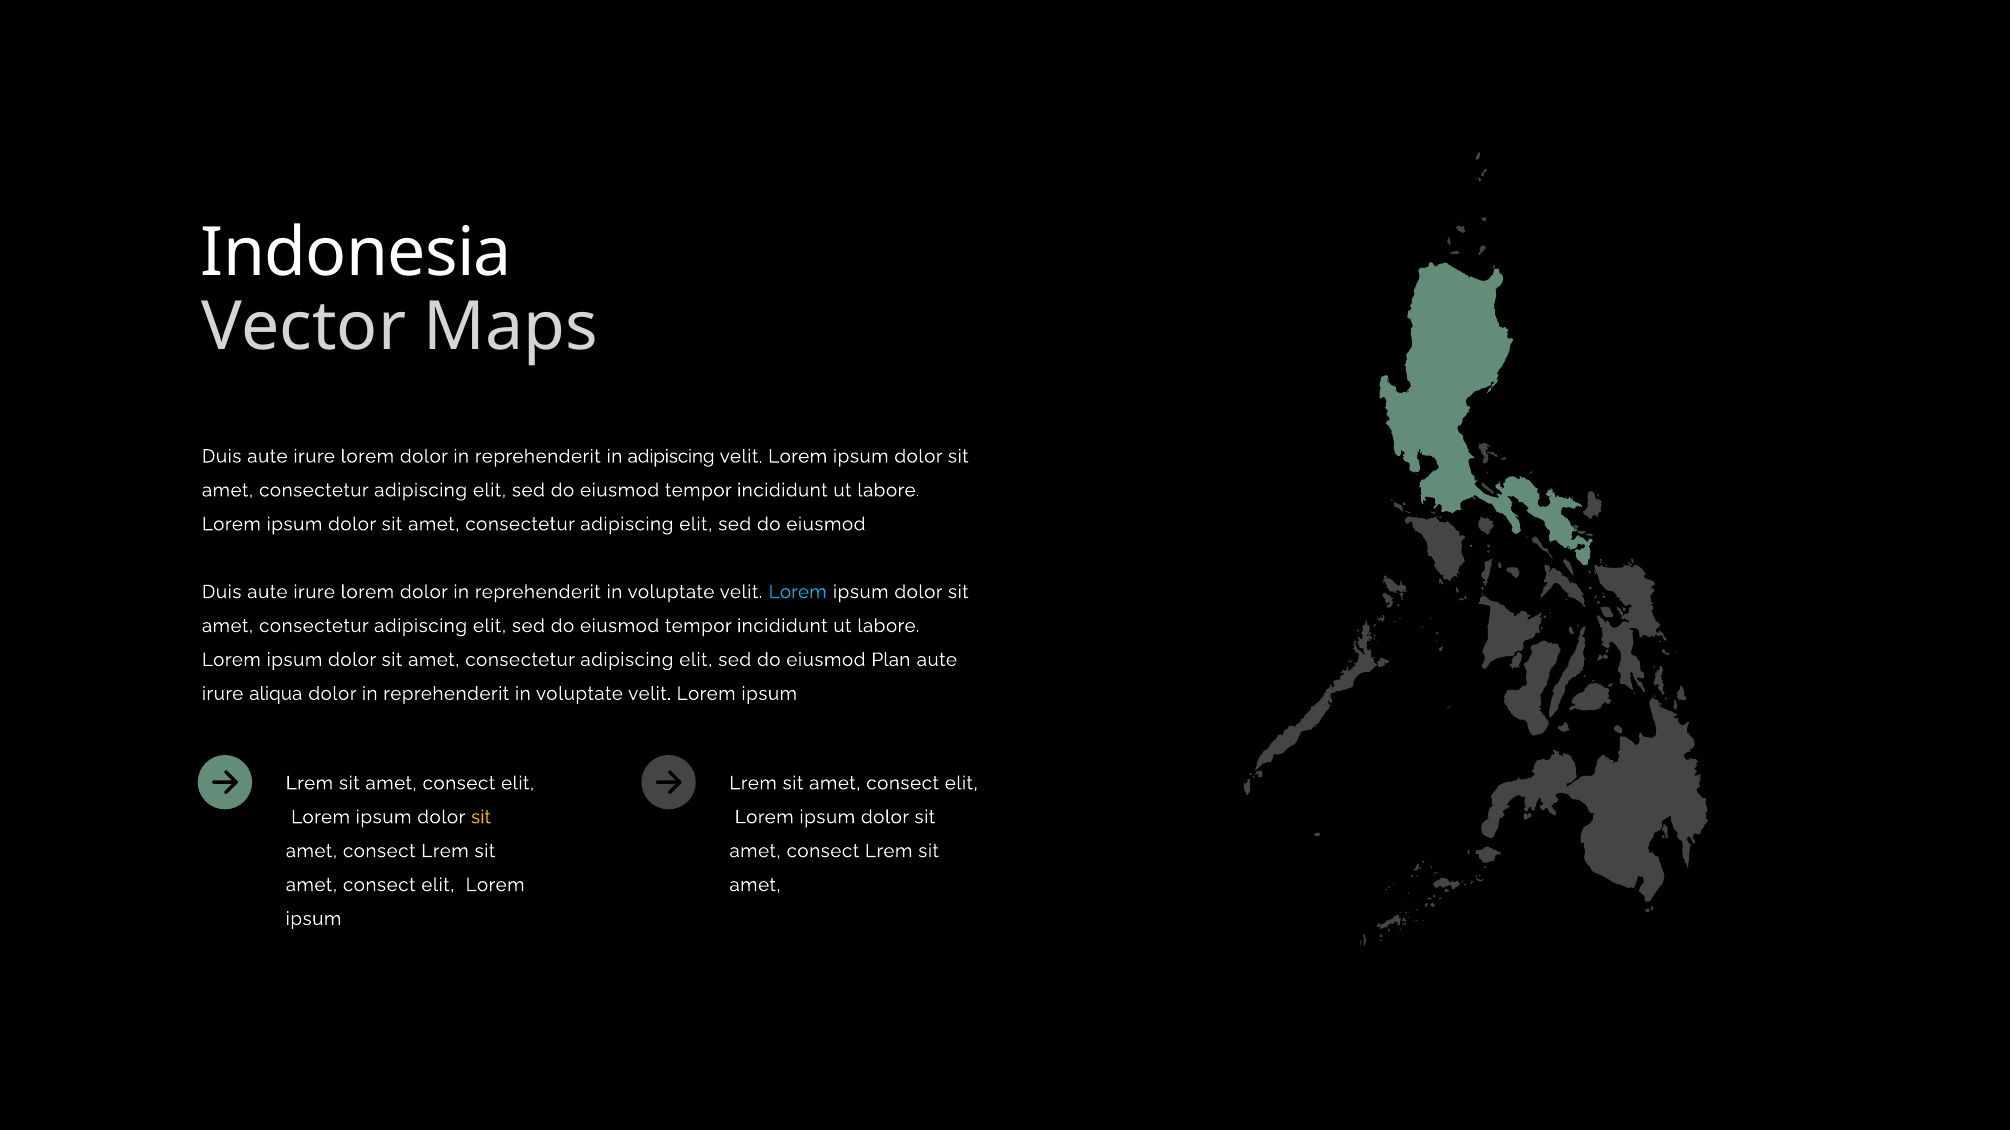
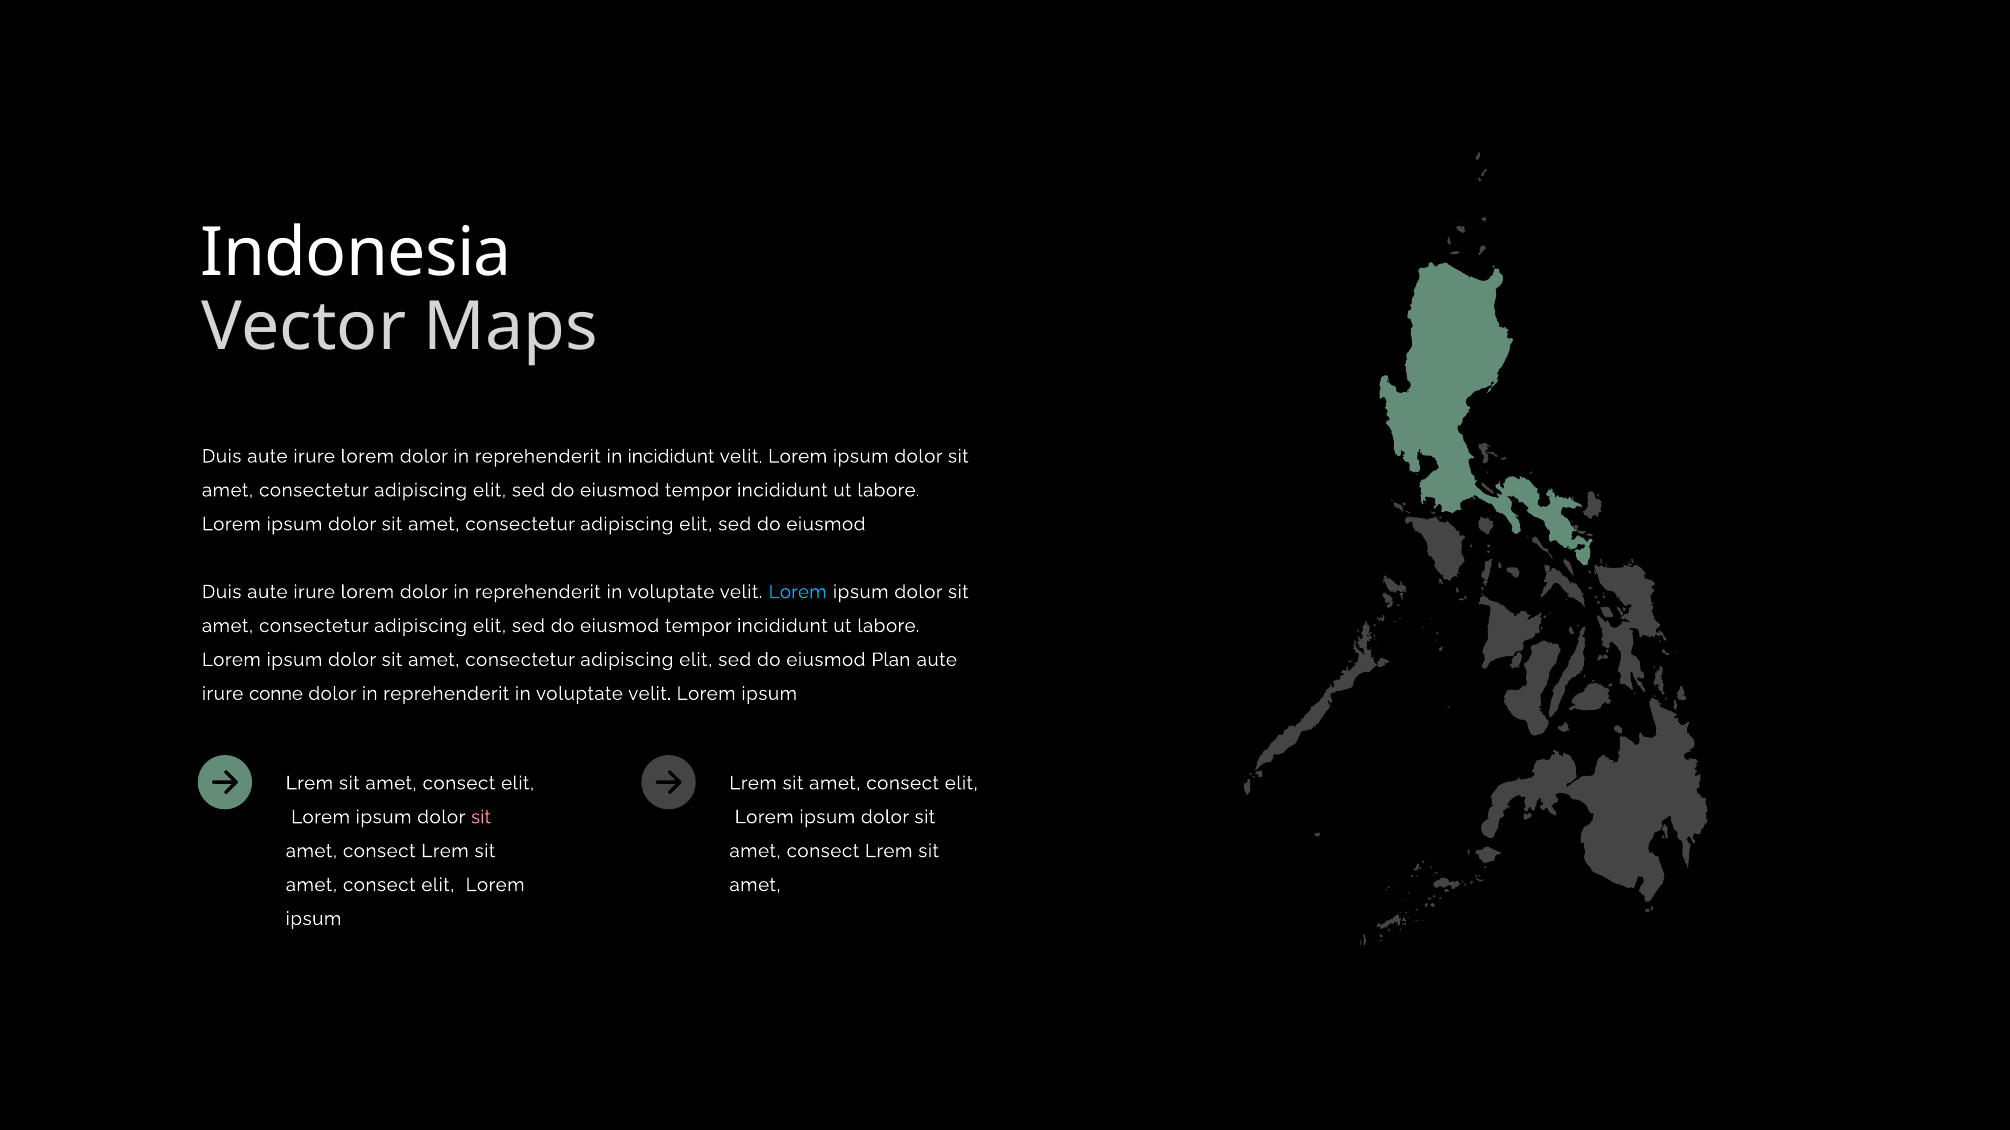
in adipiscing: adipiscing -> incididunt
aliqua: aliqua -> conne
sit at (481, 818) colour: yellow -> pink
